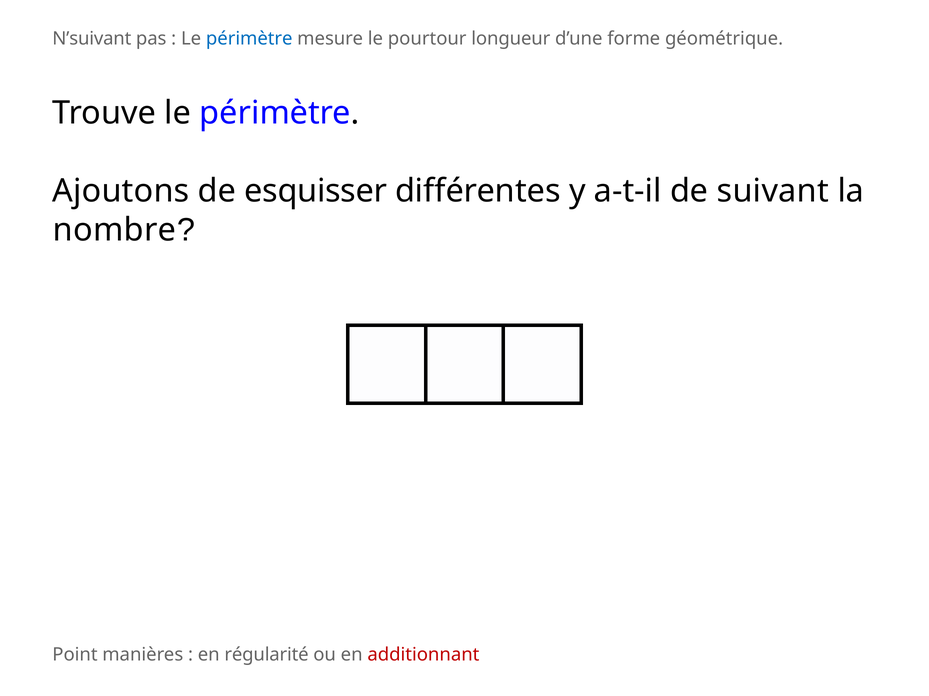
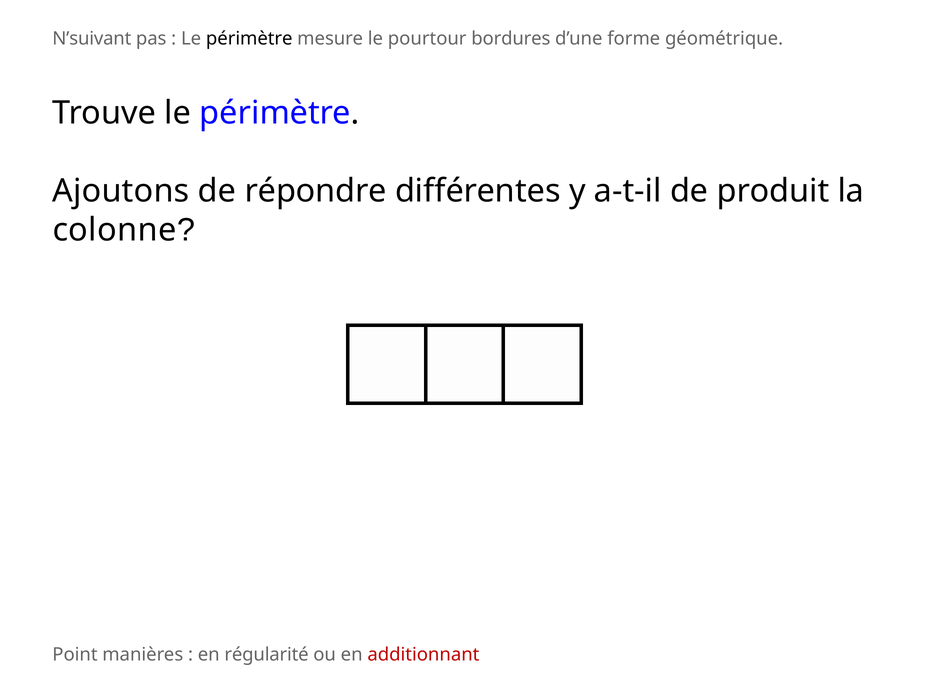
périmètre at (249, 39) colour: blue -> black
longueur: longueur -> bordures
esquisser: esquisser -> répondre
suivant: suivant -> produit
nombre: nombre -> colonne
